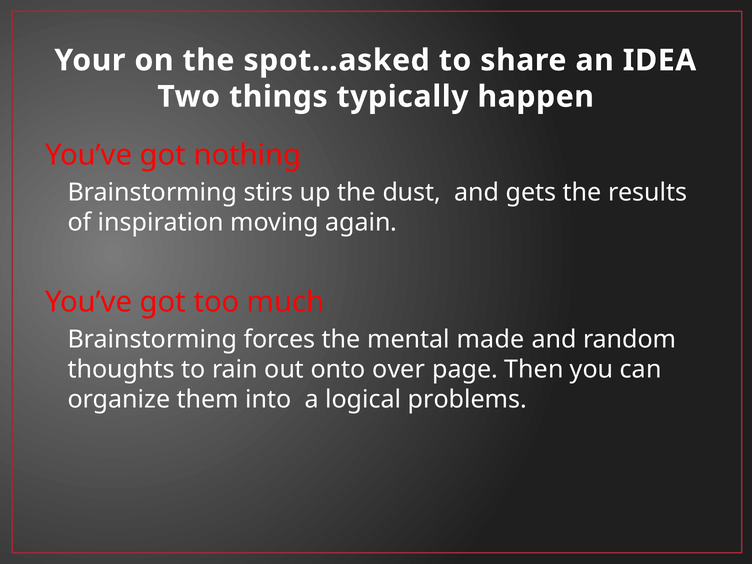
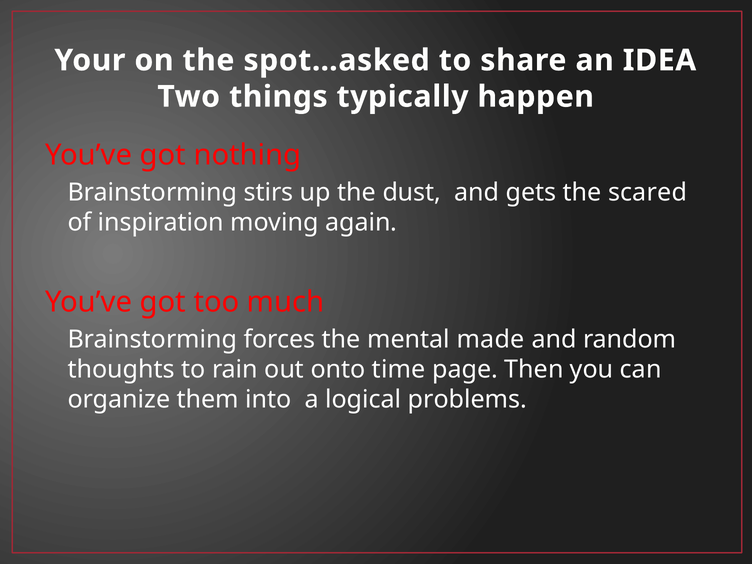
results: results -> scared
over: over -> time
